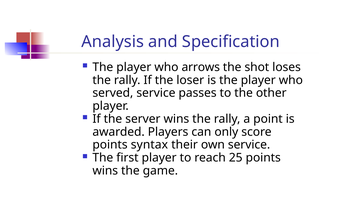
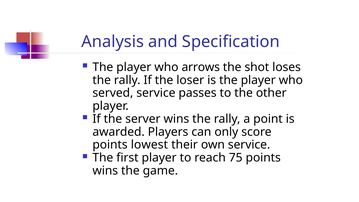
syntax: syntax -> lowest
25: 25 -> 75
